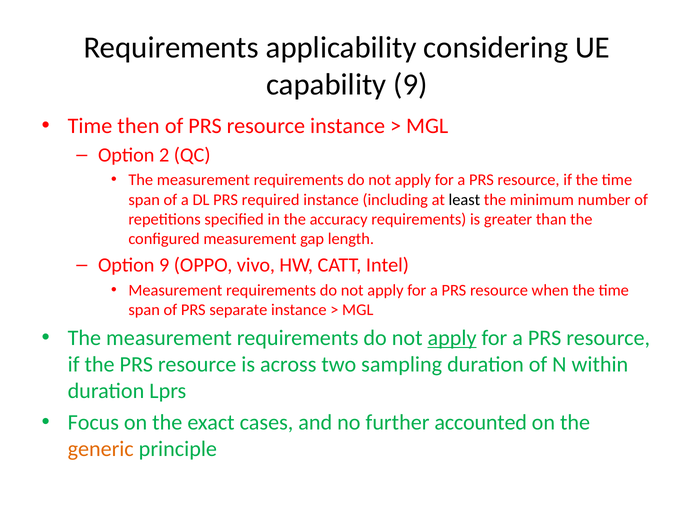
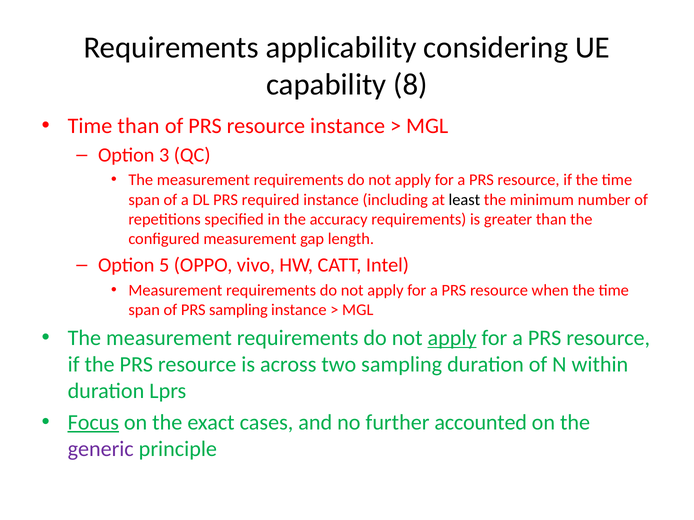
capability 9: 9 -> 8
Time then: then -> than
2: 2 -> 3
Option 9: 9 -> 5
PRS separate: separate -> sampling
Focus underline: none -> present
generic colour: orange -> purple
